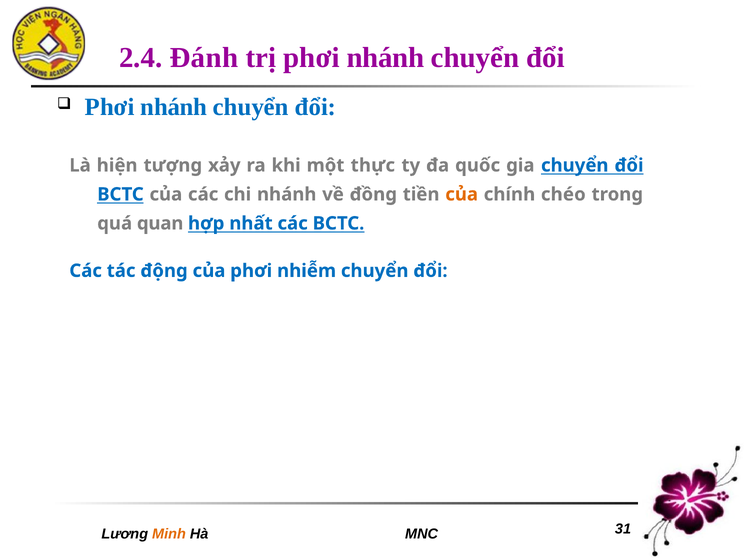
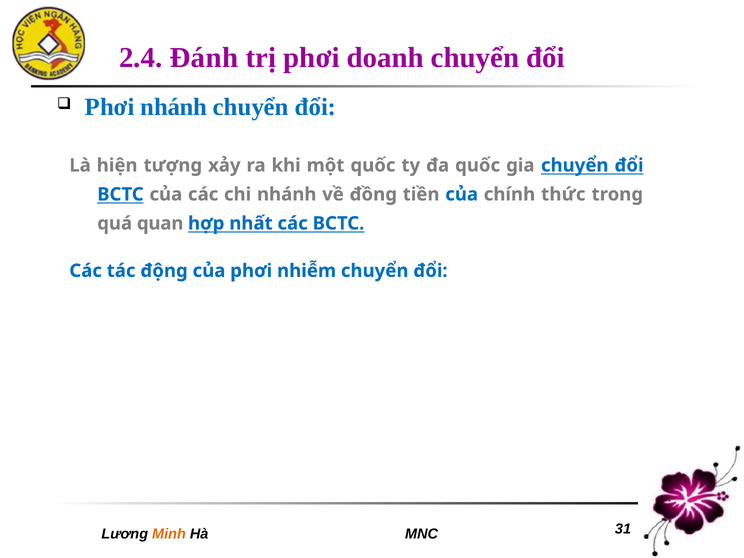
trị phơi nhánh: nhánh -> doanh
một thực: thực -> quốc
của at (462, 194) colour: orange -> blue
chéo: chéo -> thức
